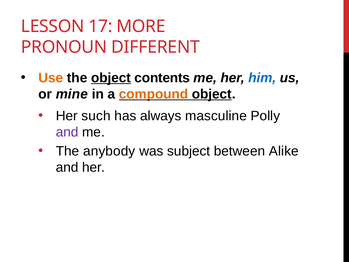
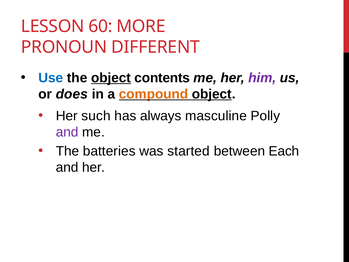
17: 17 -> 60
Use colour: orange -> blue
him colour: blue -> purple
mine: mine -> does
anybody: anybody -> batteries
subject: subject -> started
Alike: Alike -> Each
